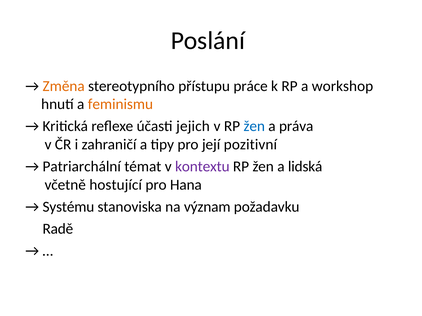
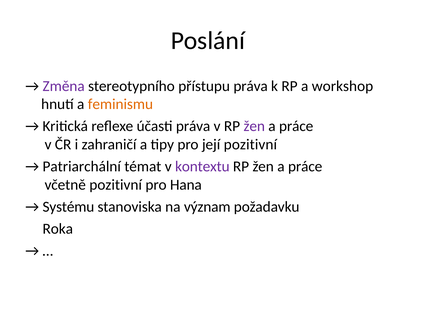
Změna colour: orange -> purple
přístupu práce: práce -> práva
účasti jejich: jejich -> práva
žen at (254, 126) colour: blue -> purple
práva at (296, 126): práva -> práce
lidská at (305, 167): lidská -> práce
včetně hostující: hostující -> pozitivní
Radě: Radě -> Roka
